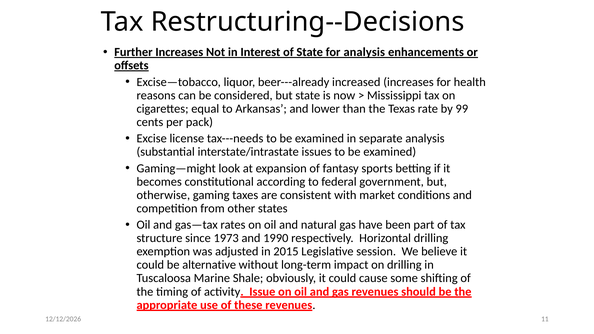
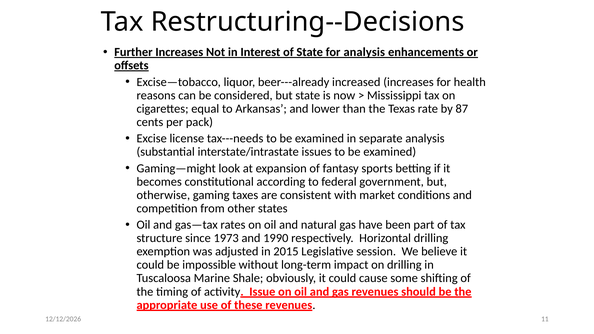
99: 99 -> 87
alternative: alternative -> impossible
